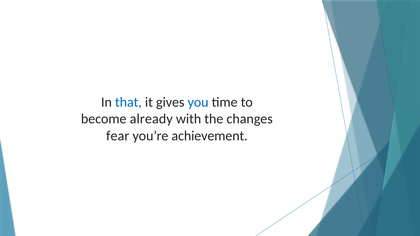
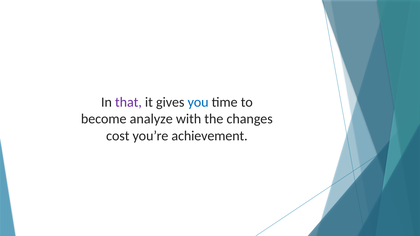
that colour: blue -> purple
already: already -> analyze
fear: fear -> cost
